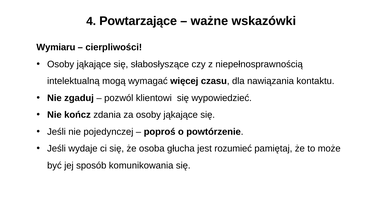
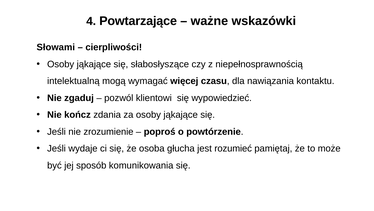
Wymiaru: Wymiaru -> Słowami
pojedynczej: pojedynczej -> zrozumienie
